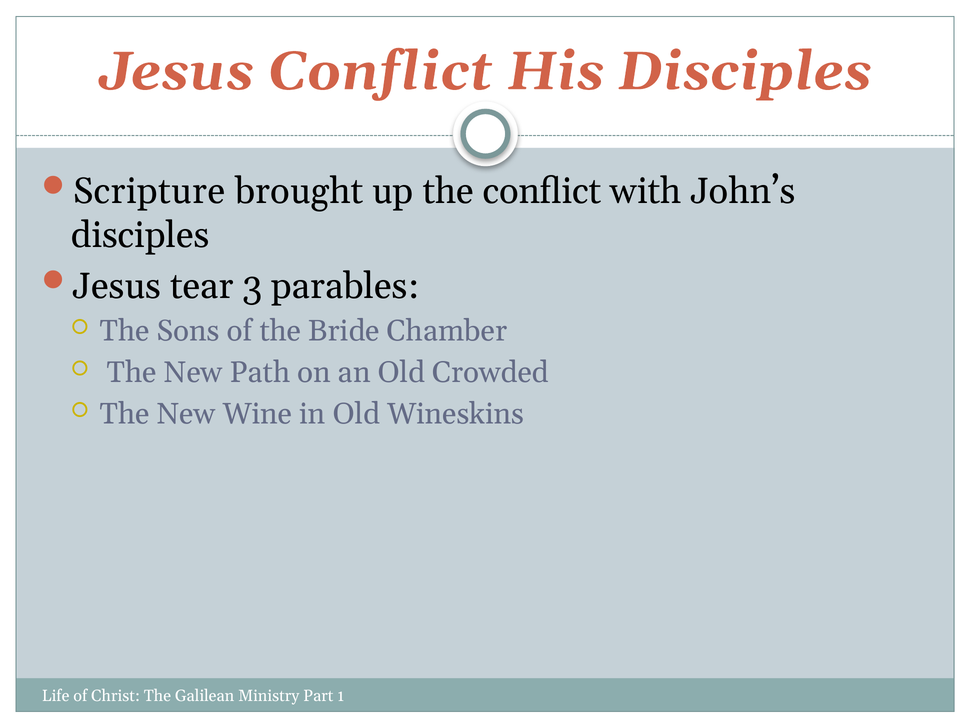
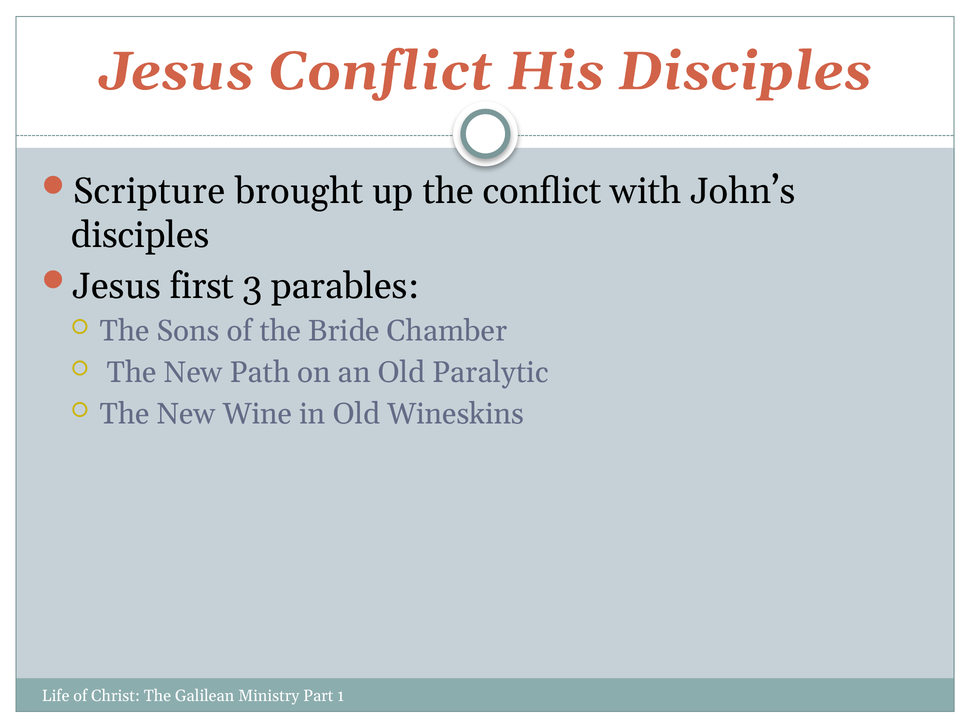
tear: tear -> first
Crowded: Crowded -> Paralytic
